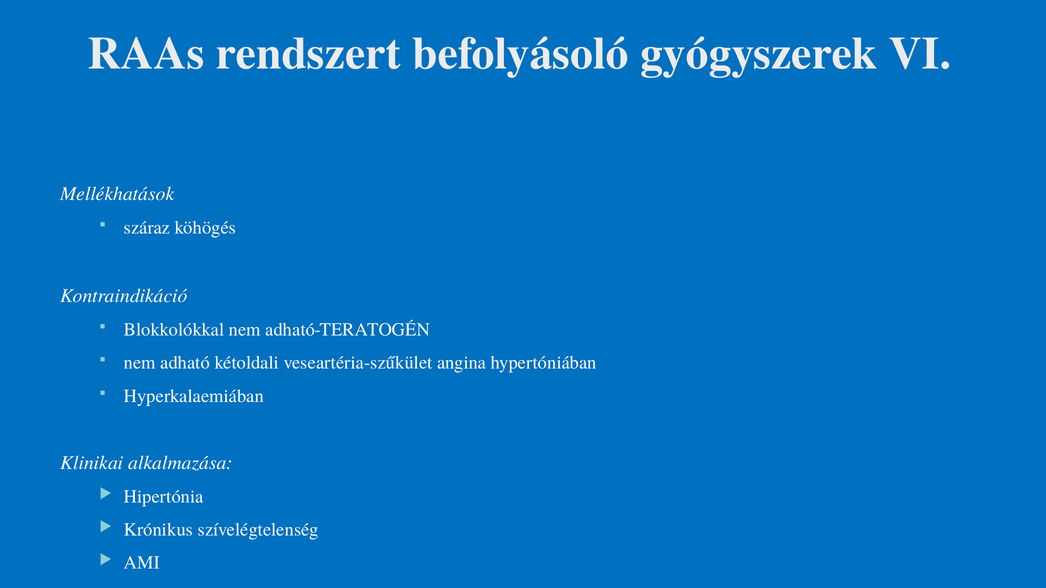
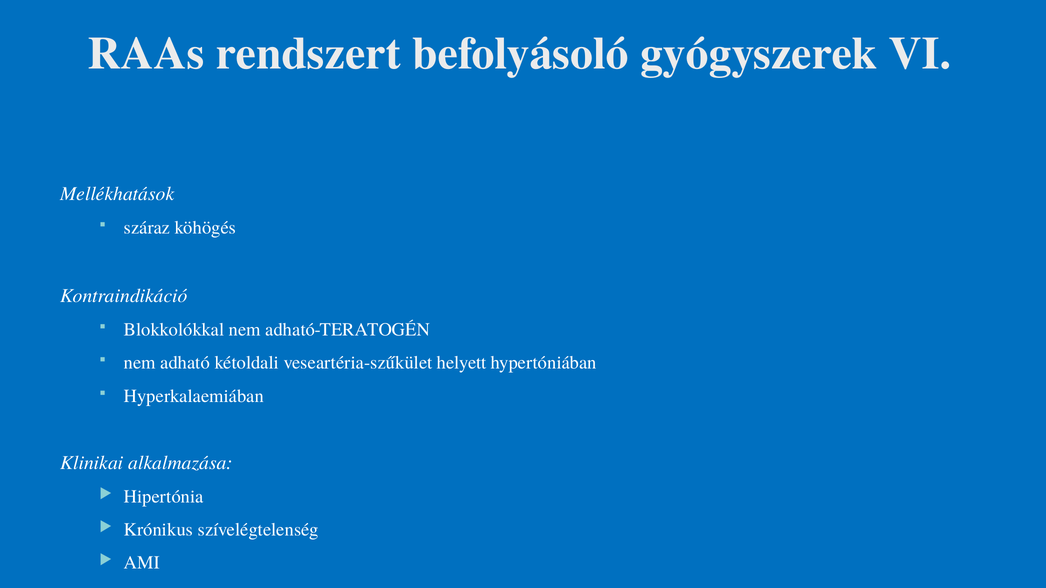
angina: angina -> helyett
